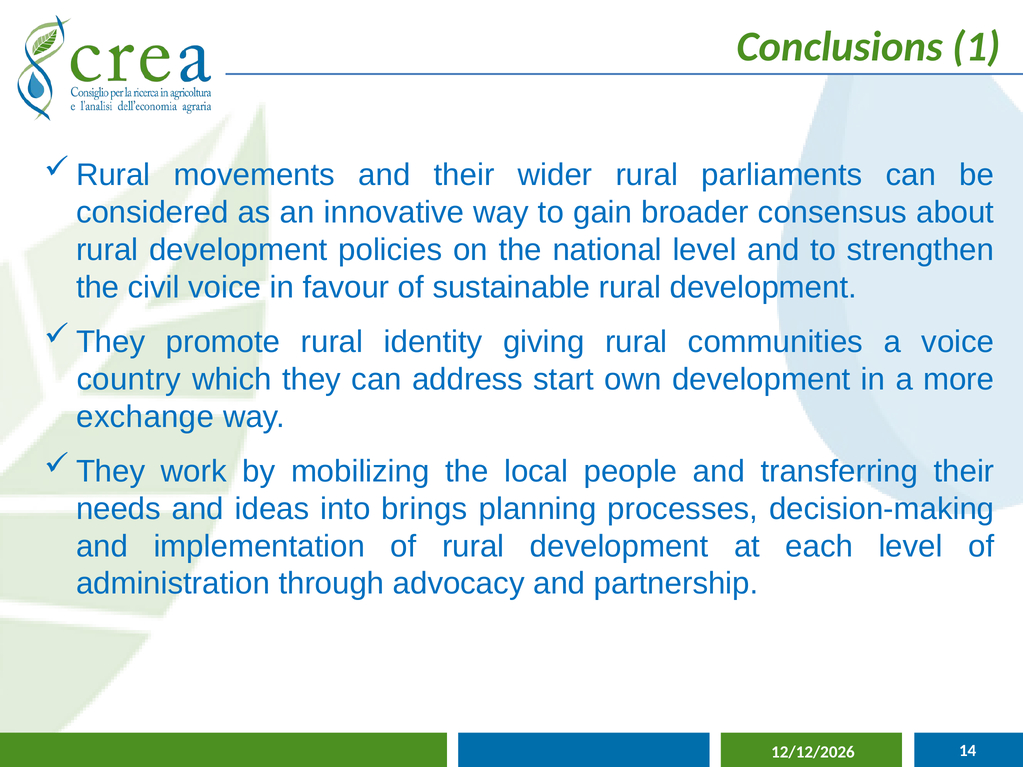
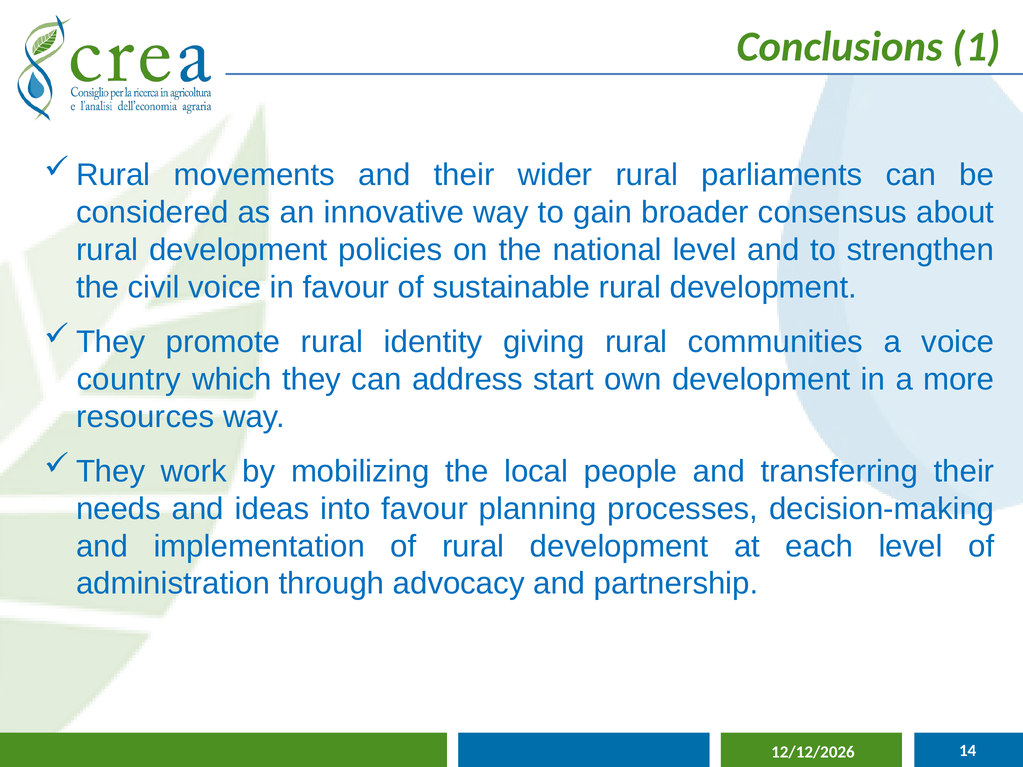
exchange: exchange -> resources
into brings: brings -> favour
